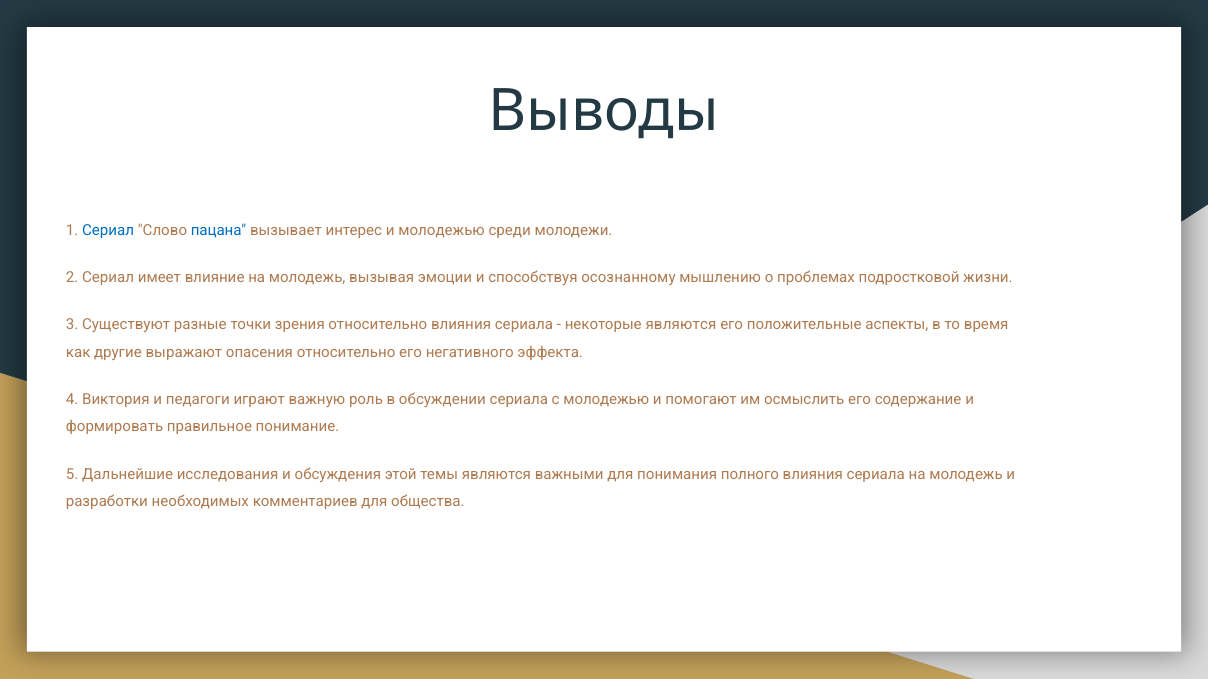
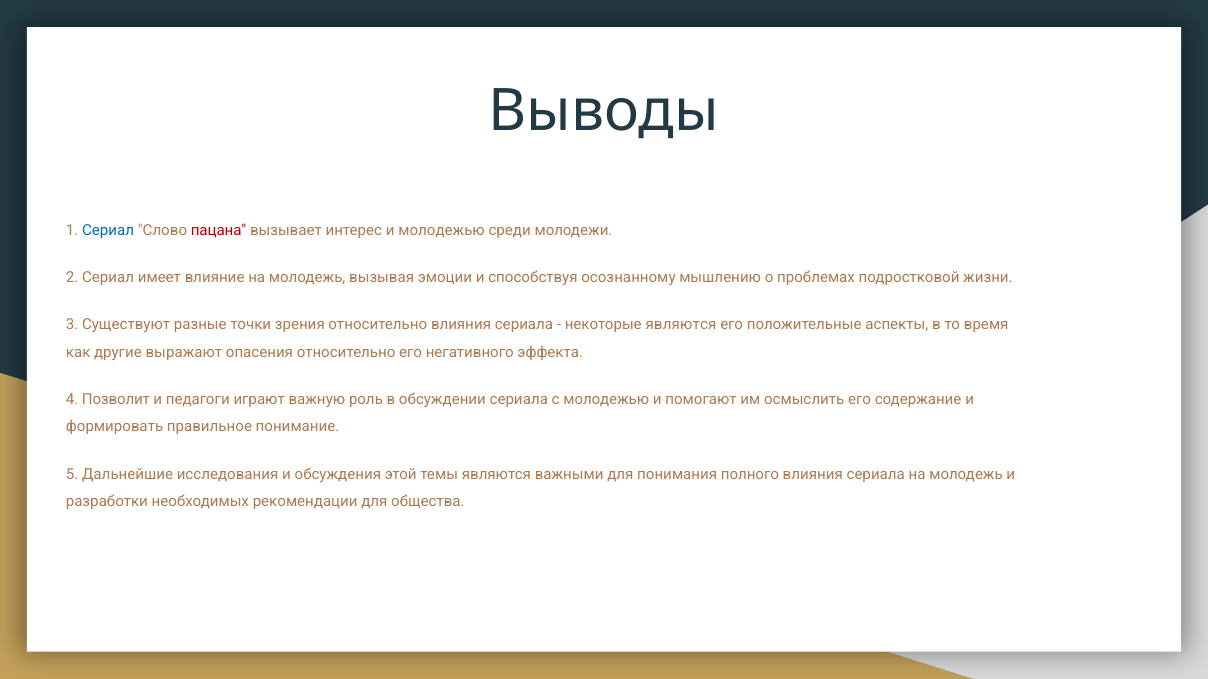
пацана colour: blue -> red
Виктория: Виктория -> Позволит
комментариев: комментариев -> рекомендации
